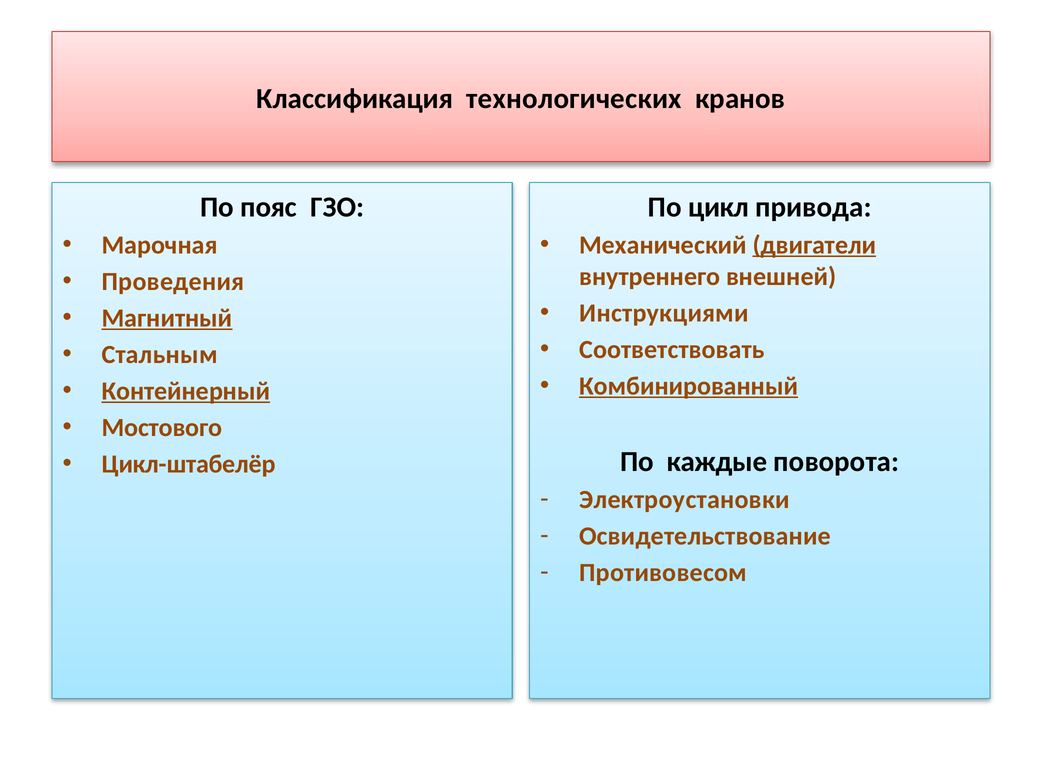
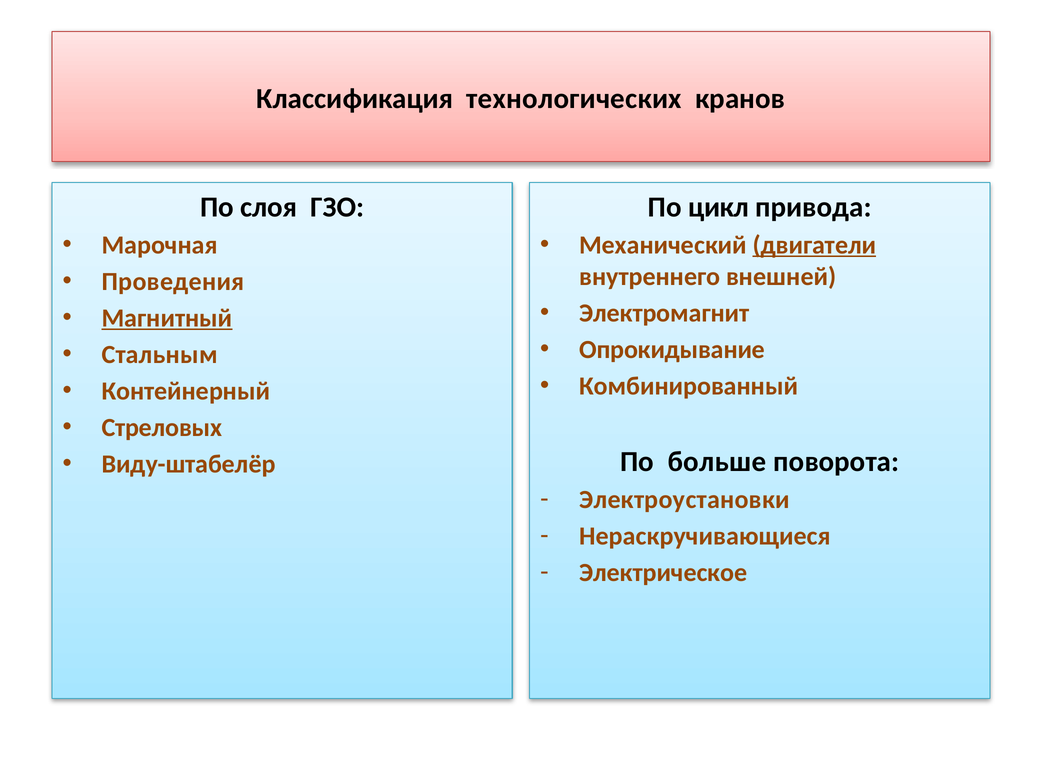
пояс: пояс -> слоя
Инструкциями: Инструкциями -> Электромагнит
Соответствовать: Соответствовать -> Опрокидывание
Комбинированный underline: present -> none
Контейнерный underline: present -> none
Мостового: Мостового -> Стреловых
каждые: каждые -> больше
Цикл-штабелёр: Цикл-штабелёр -> Виду-штабелёр
Освидетельствование: Освидетельствование -> Нераскручивающиеся
Противовесом: Противовесом -> Электрическое
